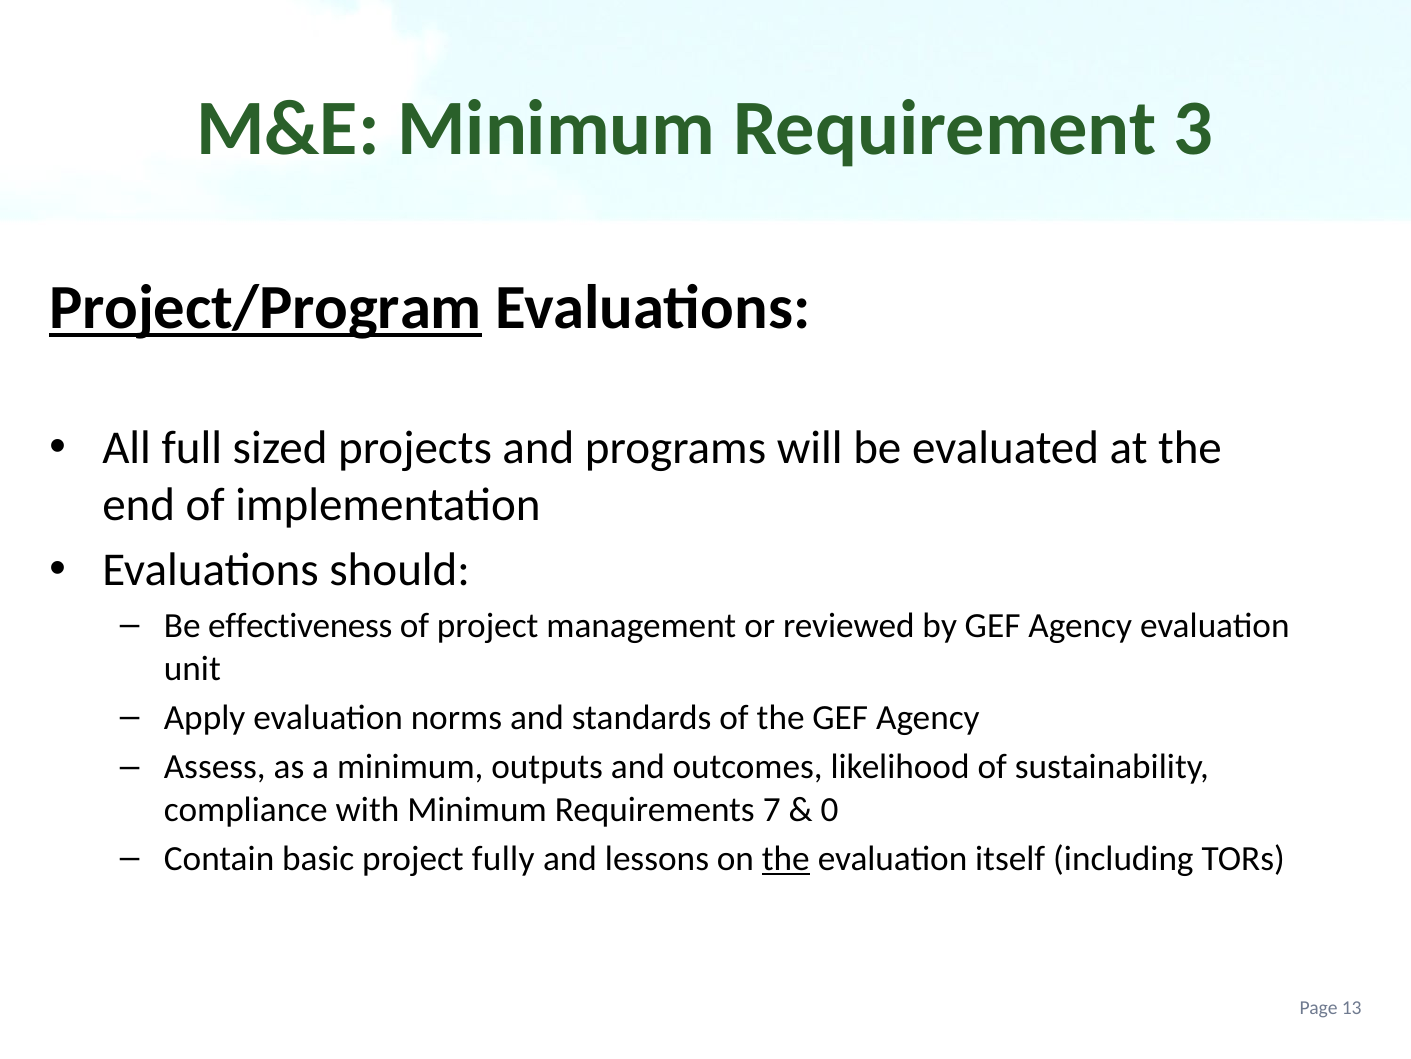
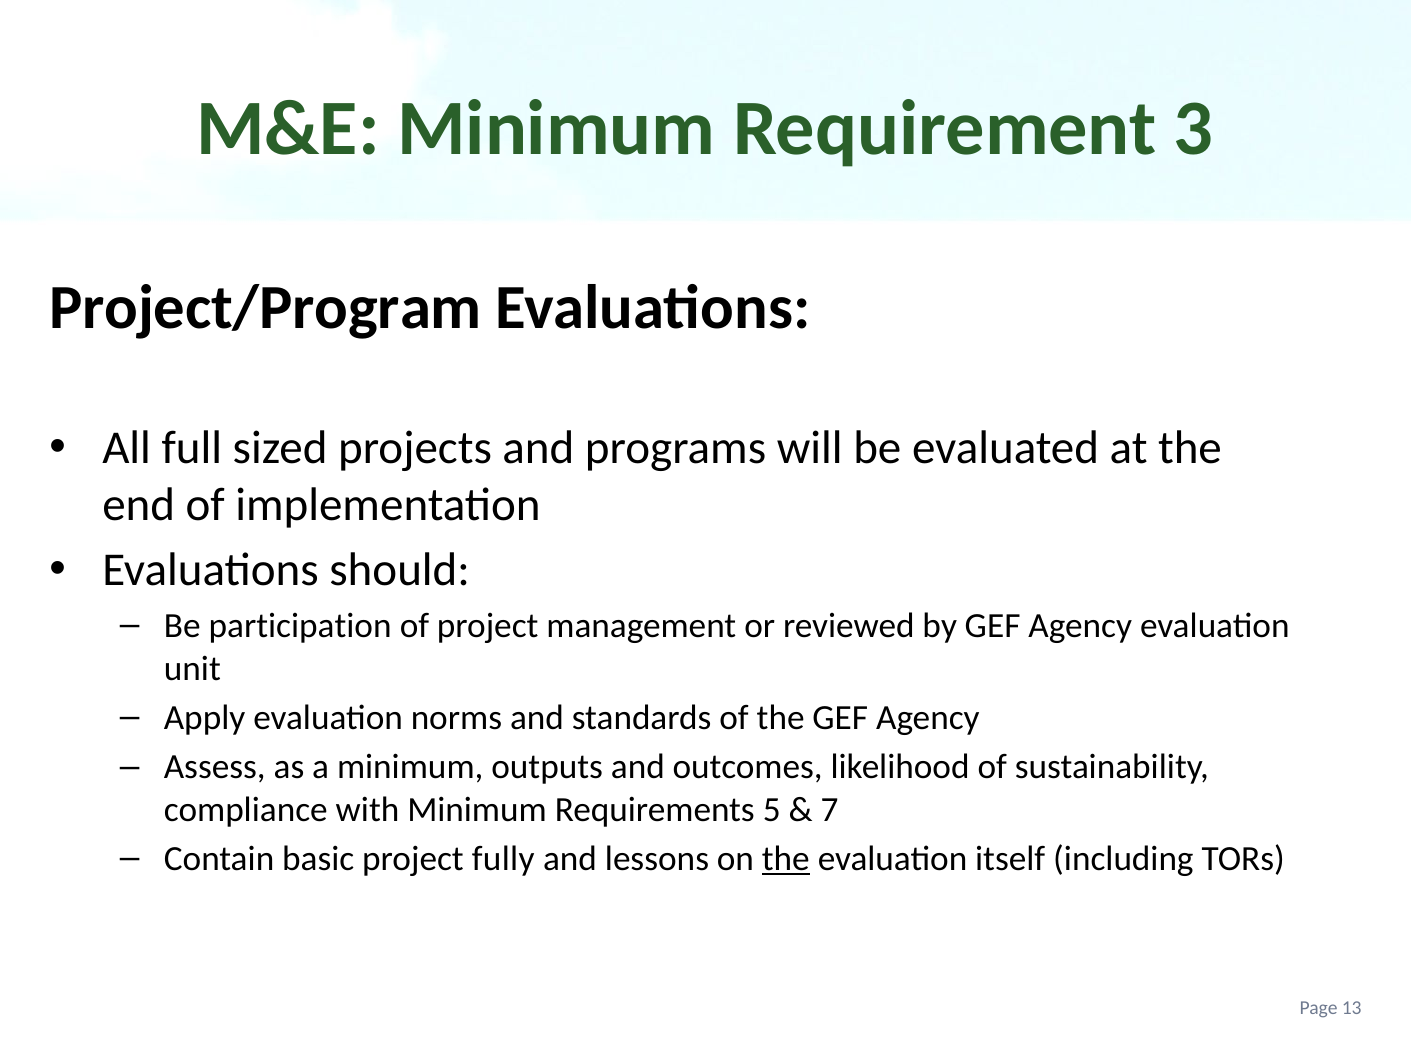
Project/Program underline: present -> none
effectiveness: effectiveness -> participation
7: 7 -> 5
0: 0 -> 7
